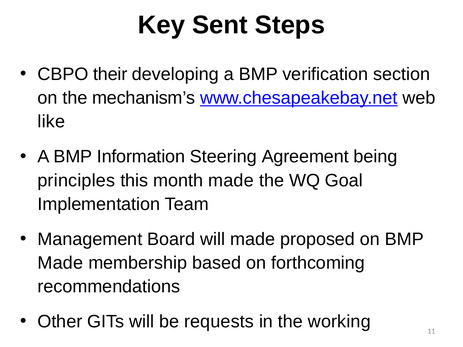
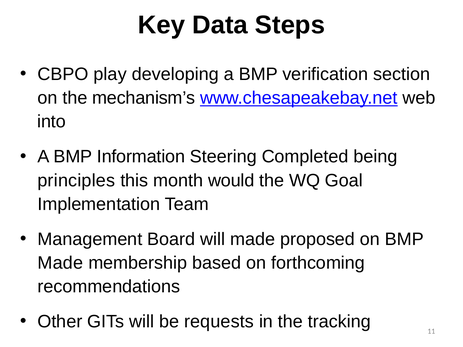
Sent: Sent -> Data
their: their -> play
like: like -> into
Agreement: Agreement -> Completed
month made: made -> would
working: working -> tracking
